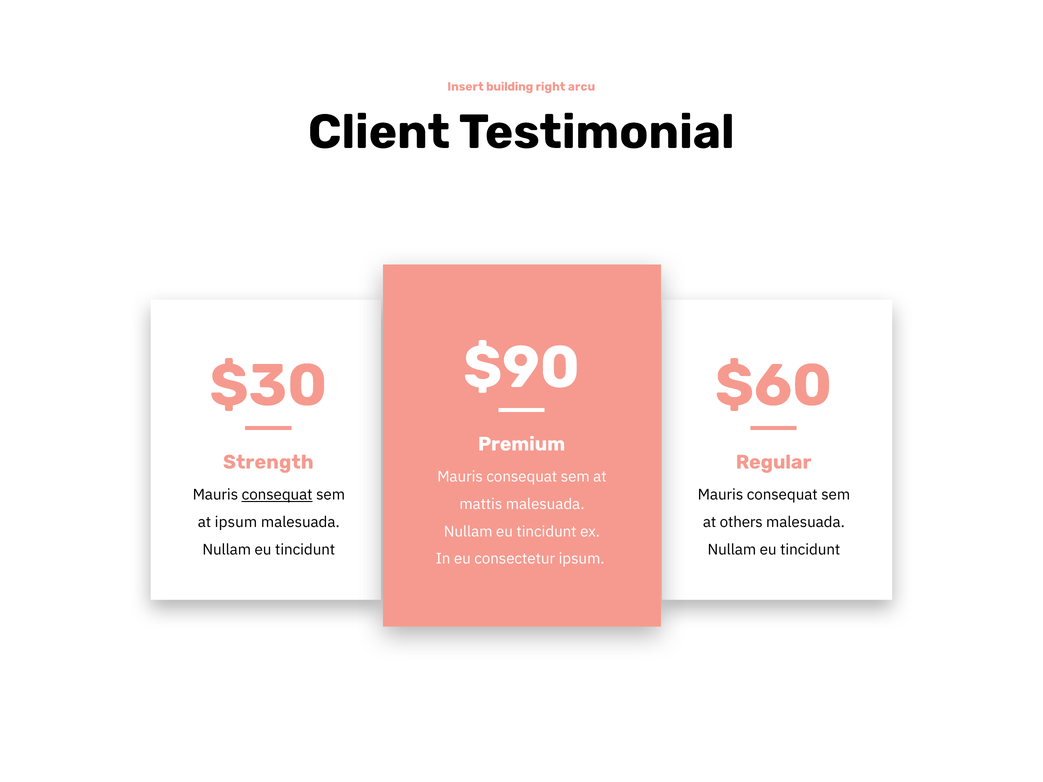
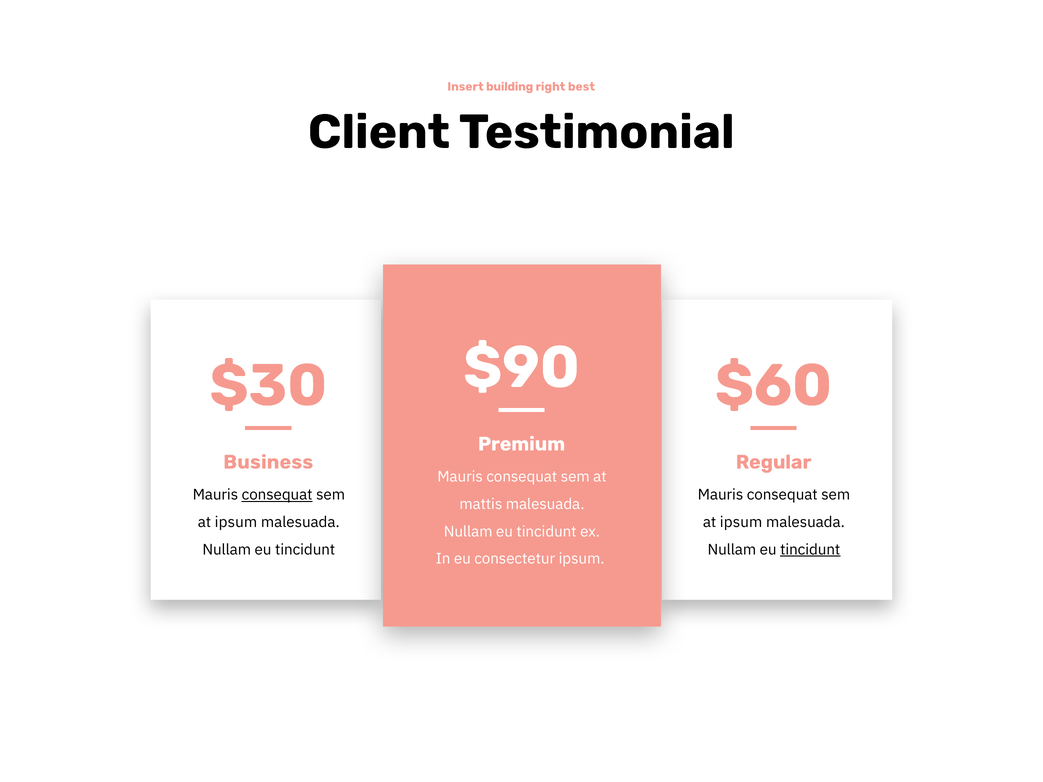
arcu: arcu -> best
Strength: Strength -> Business
others at (741, 522): others -> ipsum
tincidunt at (810, 550) underline: none -> present
